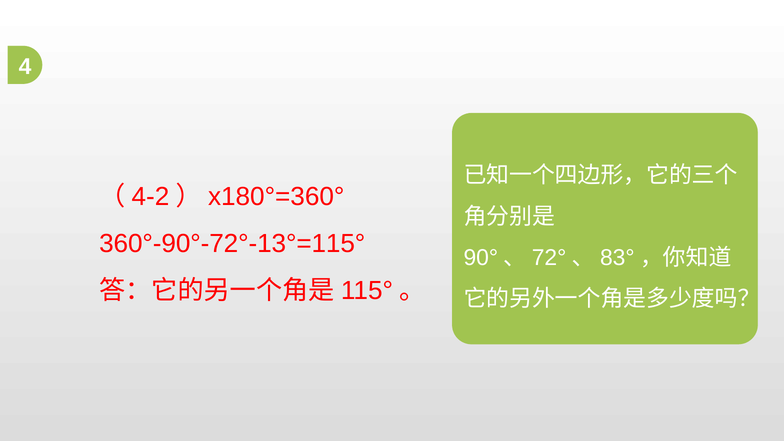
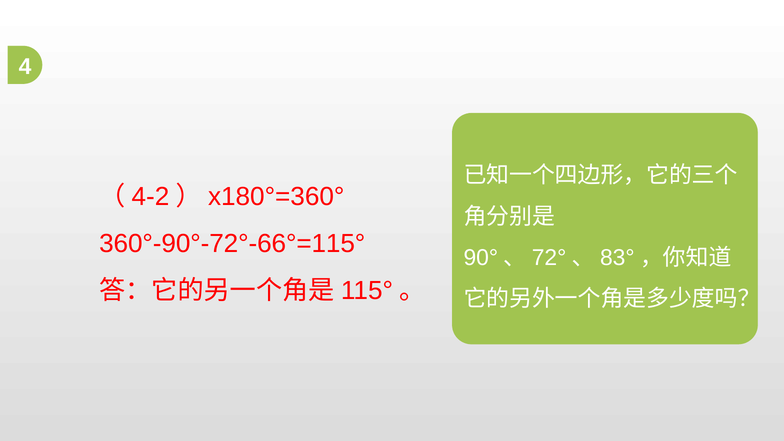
360°-90°-72°-13°=115°: 360°-90°-72°-13°=115° -> 360°-90°-72°-66°=115°
